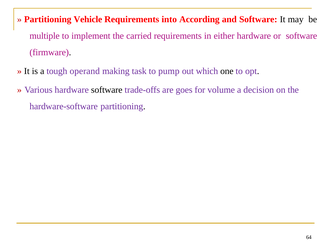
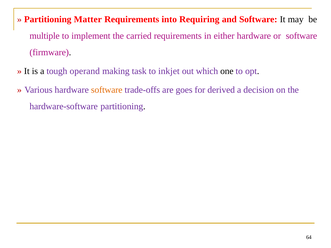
Vehicle: Vehicle -> Matter
According: According -> Requiring
pump: pump -> inkjet
software at (107, 90) colour: black -> orange
volume: volume -> derived
